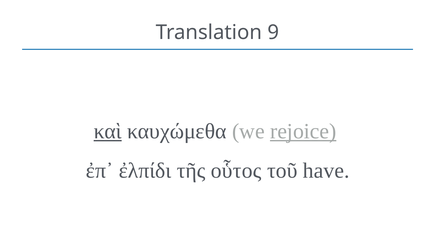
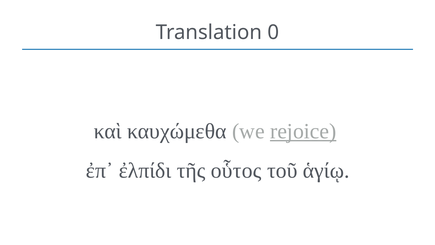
9: 9 -> 0
καὶ underline: present -> none
have: have -> ἁγίῳ
